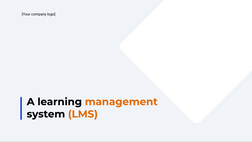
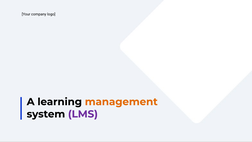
LMS colour: orange -> purple
